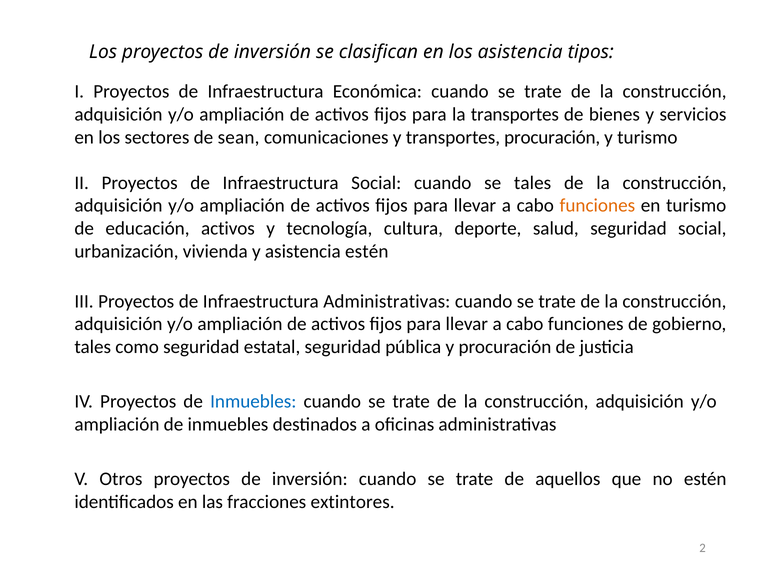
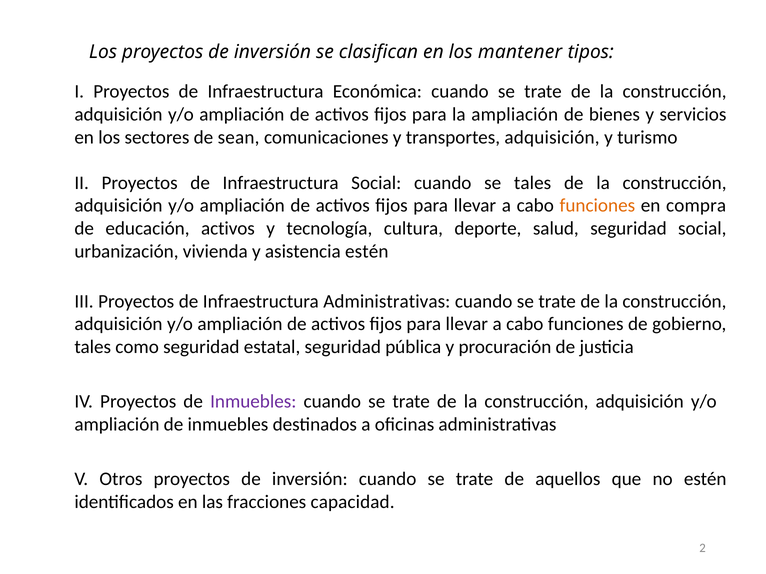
los asistencia: asistencia -> mantener
la transportes: transportes -> ampliación
transportes procuración: procuración -> adquisición
en turismo: turismo -> compra
Inmuebles at (253, 402) colour: blue -> purple
extintores: extintores -> capacidad
